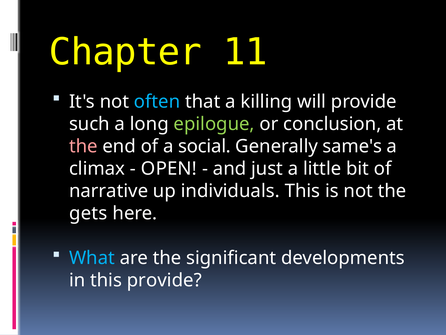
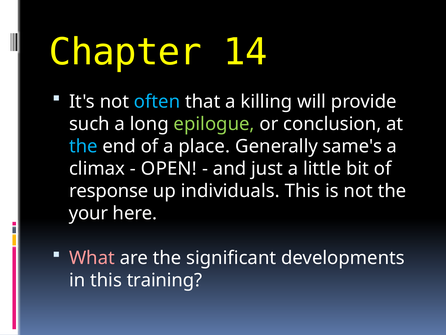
11: 11 -> 14
the at (83, 146) colour: pink -> light blue
social: social -> place
narrative: narrative -> response
gets: gets -> your
What colour: light blue -> pink
this provide: provide -> training
